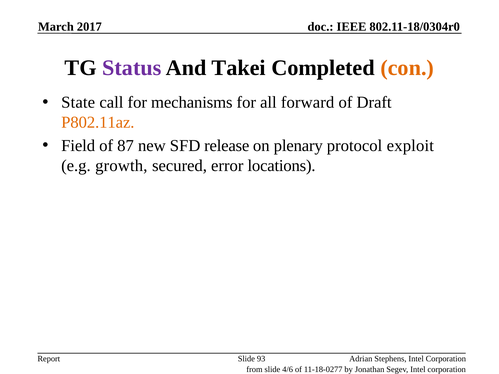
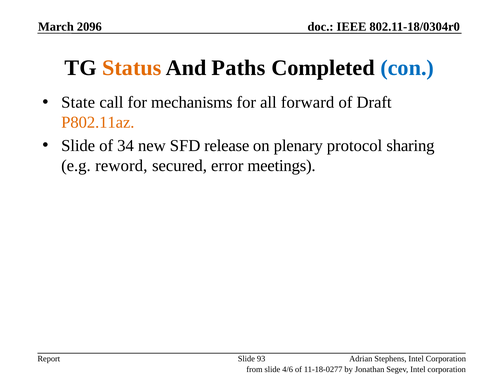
2017: 2017 -> 2096
Status colour: purple -> orange
Takei: Takei -> Paths
con colour: orange -> blue
Field at (78, 146): Field -> Slide
87: 87 -> 34
exploit: exploit -> sharing
growth: growth -> reword
locations: locations -> meetings
